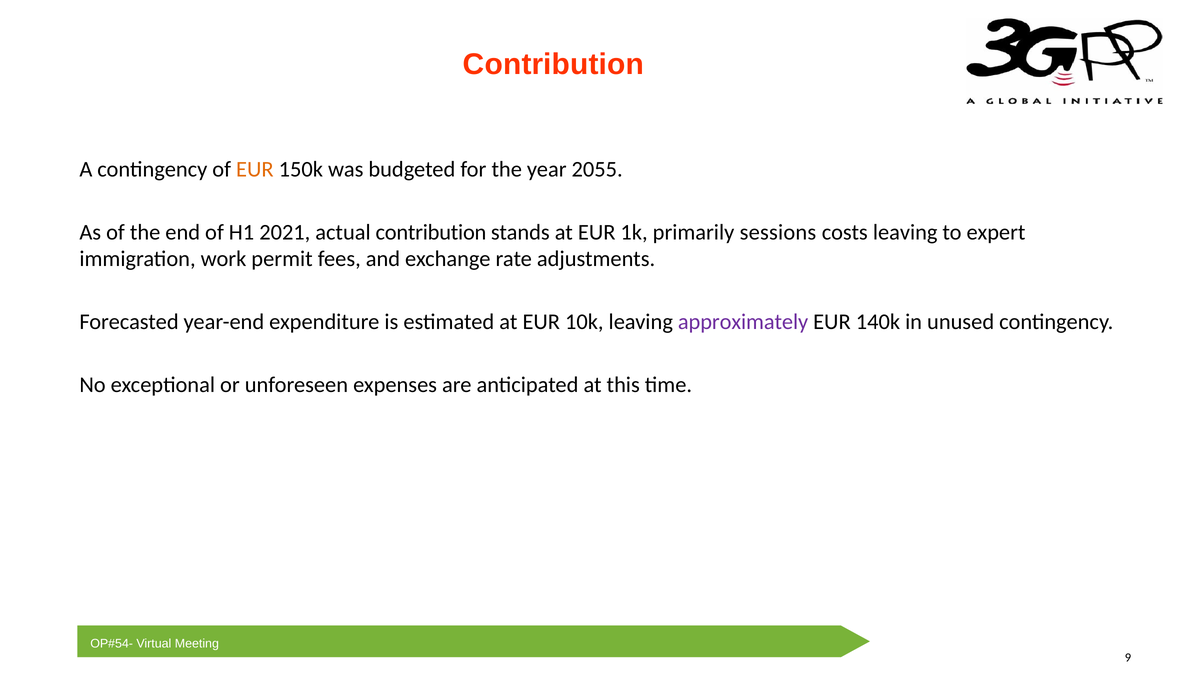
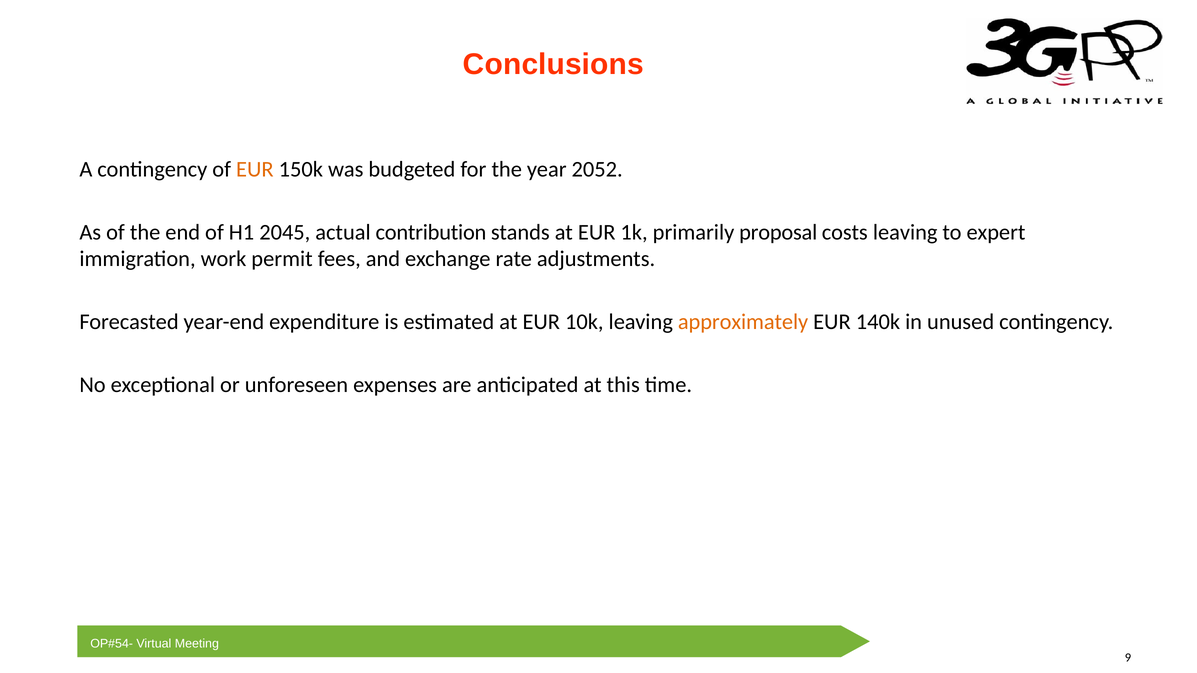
Contribution at (553, 65): Contribution -> Conclusions
2055: 2055 -> 2052
2021: 2021 -> 2045
sessions: sessions -> proposal
approximately colour: purple -> orange
